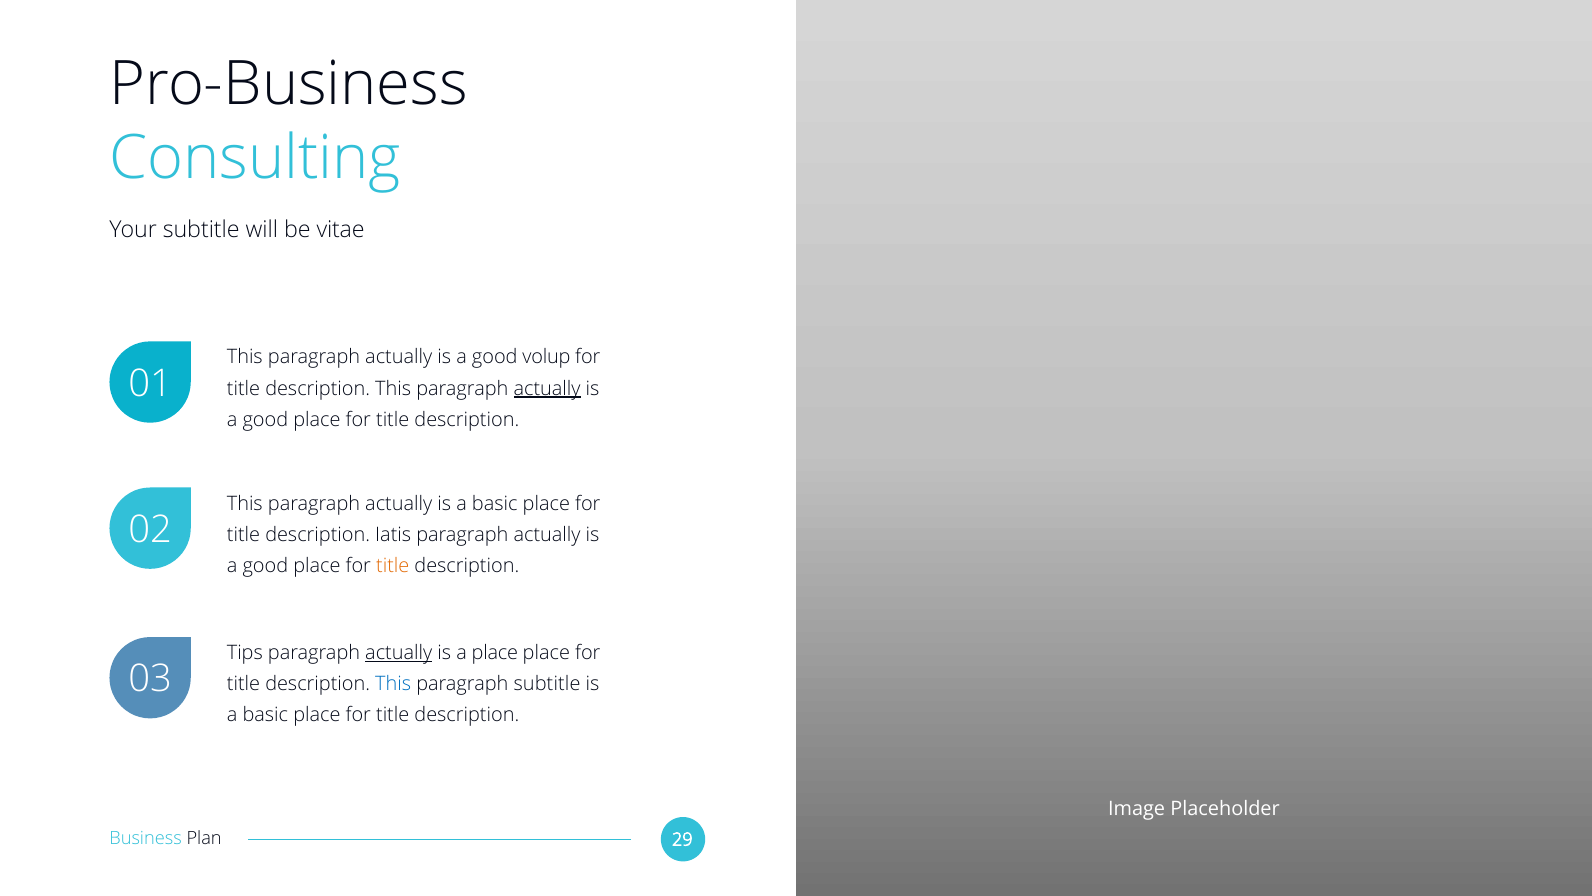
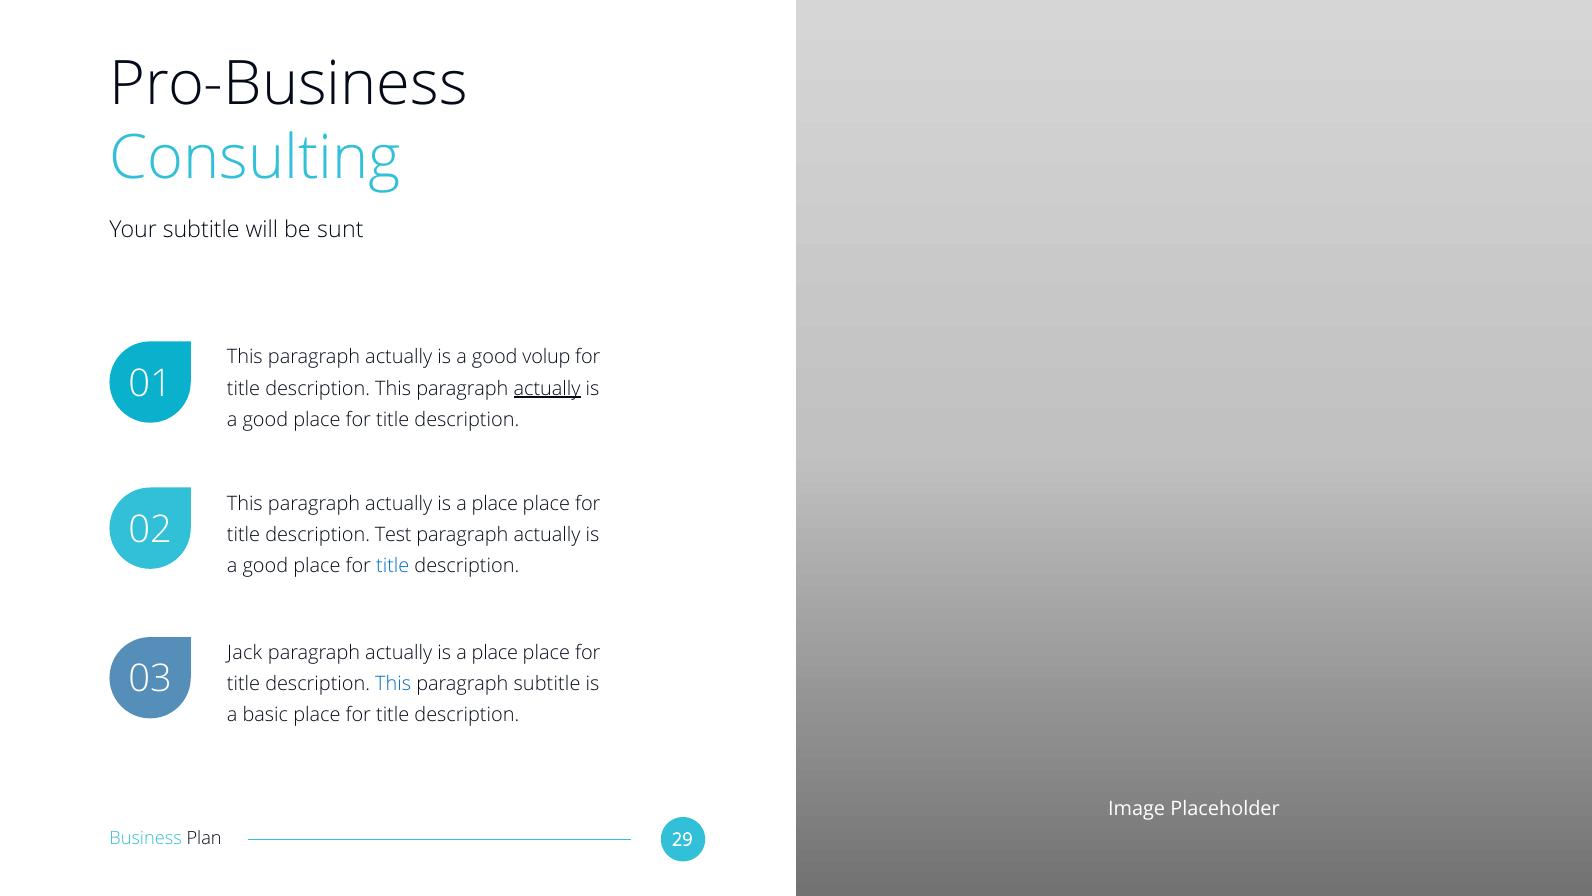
vitae: vitae -> sunt
basic at (495, 503): basic -> place
Iatis: Iatis -> Test
title at (393, 565) colour: orange -> blue
Tips: Tips -> Jack
actually at (399, 653) underline: present -> none
